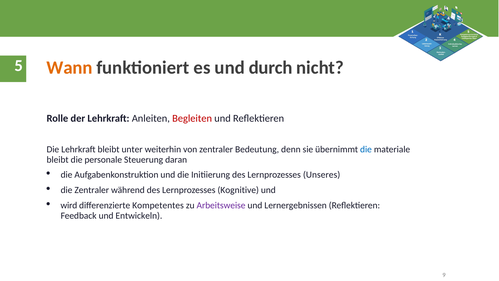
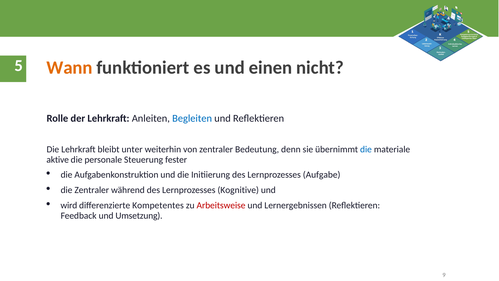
durch: durch -> einen
Begleiten colour: red -> blue
bleibt at (58, 159): bleibt -> aktive
daran: daran -> fester
Unseres: Unseres -> Aufgabe
Arbeitsweise colour: purple -> red
Entwickeln: Entwickeln -> Umsetzung
